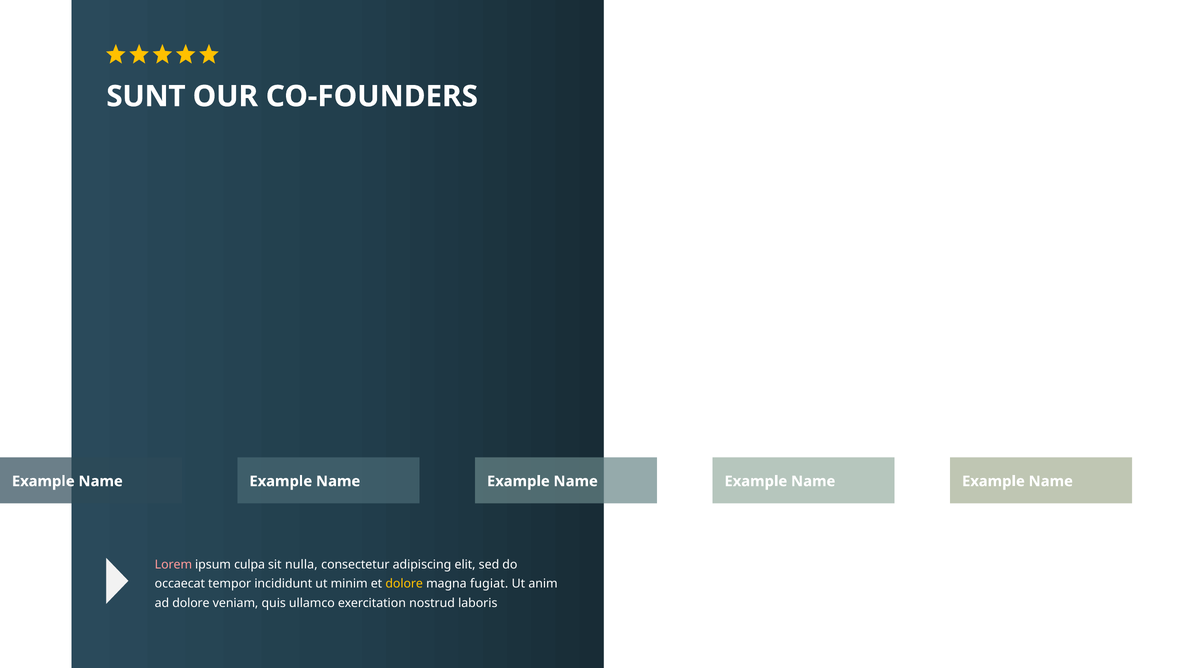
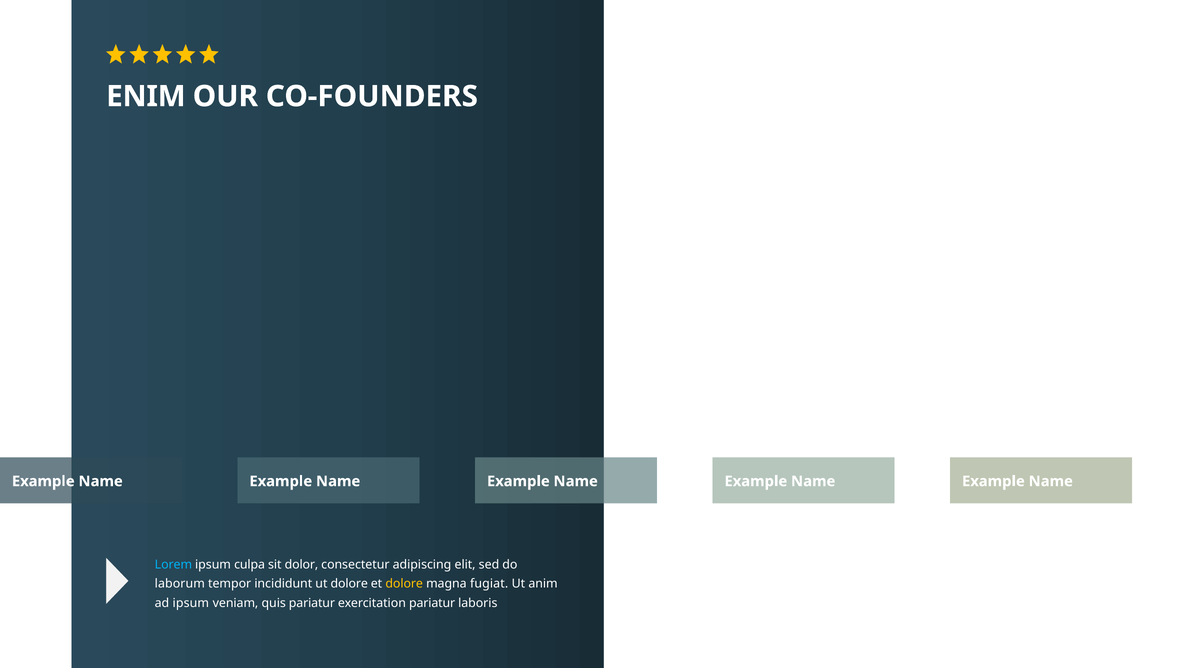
SUNT: SUNT -> ENIM
Lorem colour: pink -> light blue
nulla: nulla -> dolor
occaecat: occaecat -> laborum
ut minim: minim -> dolore
ad dolore: dolore -> ipsum
quis ullamco: ullamco -> pariatur
exercitation nostrud: nostrud -> pariatur
